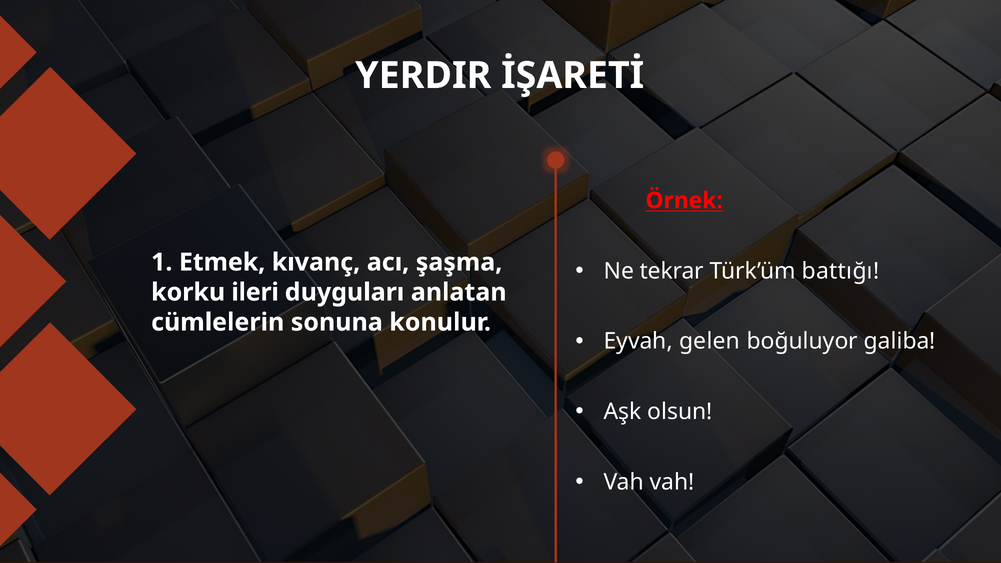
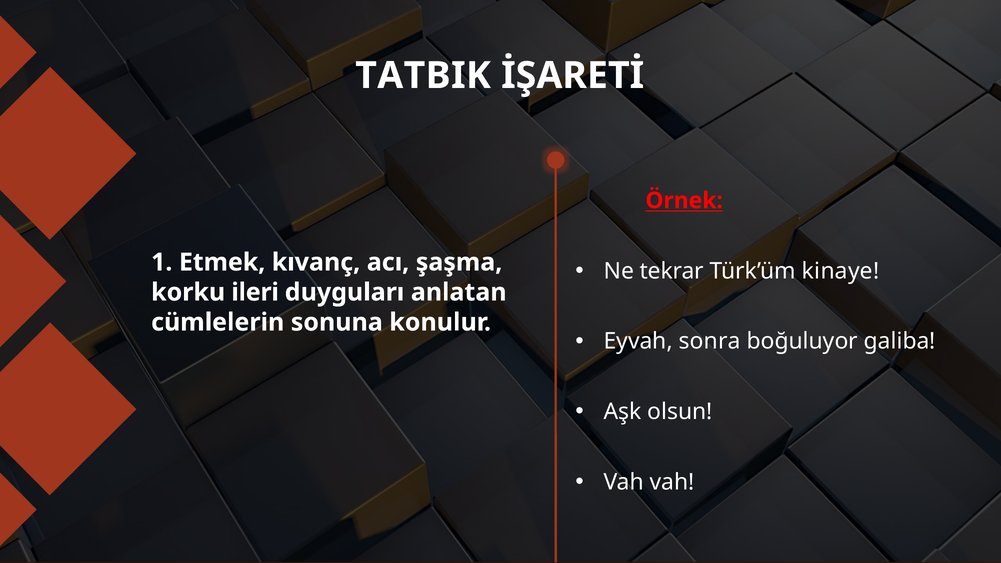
YERDIR: YERDIR -> TATBIK
battığı: battığı -> kinaye
gelen: gelen -> sonra
